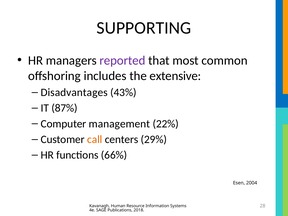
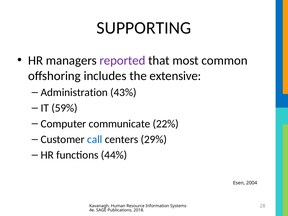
Disadvantages: Disadvantages -> Administration
87%: 87% -> 59%
management: management -> communicate
call colour: orange -> blue
66%: 66% -> 44%
